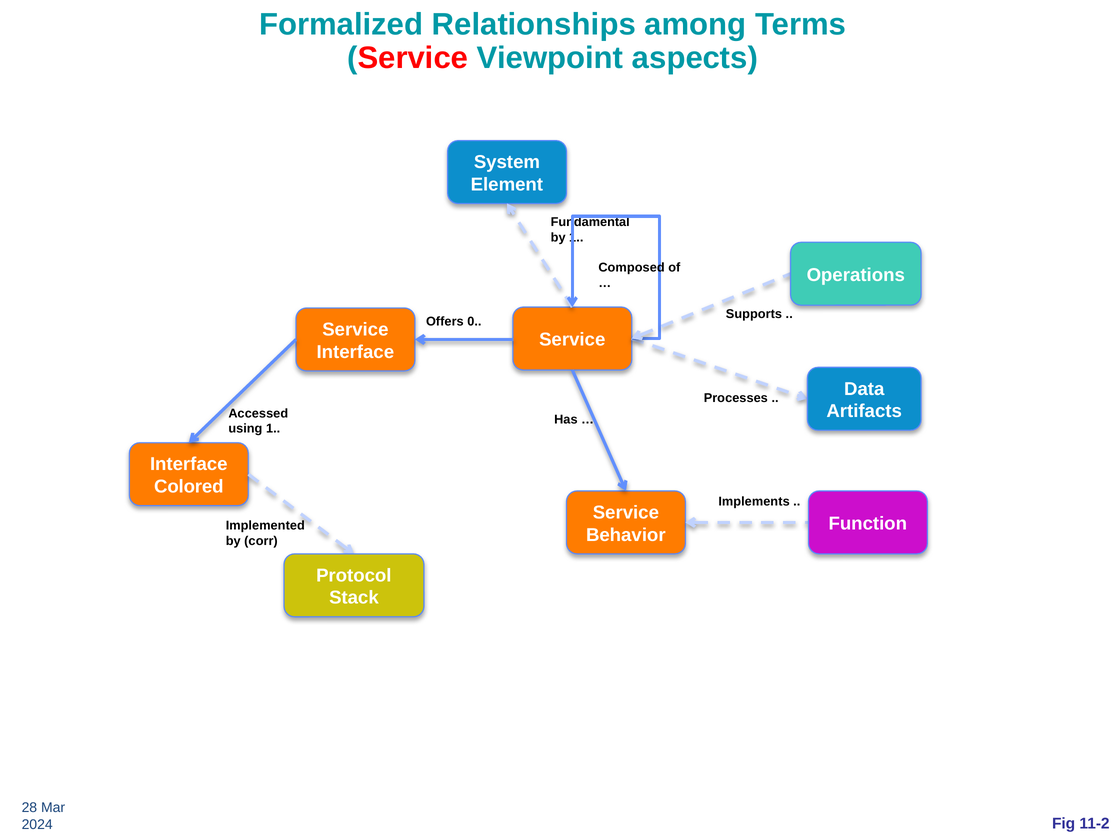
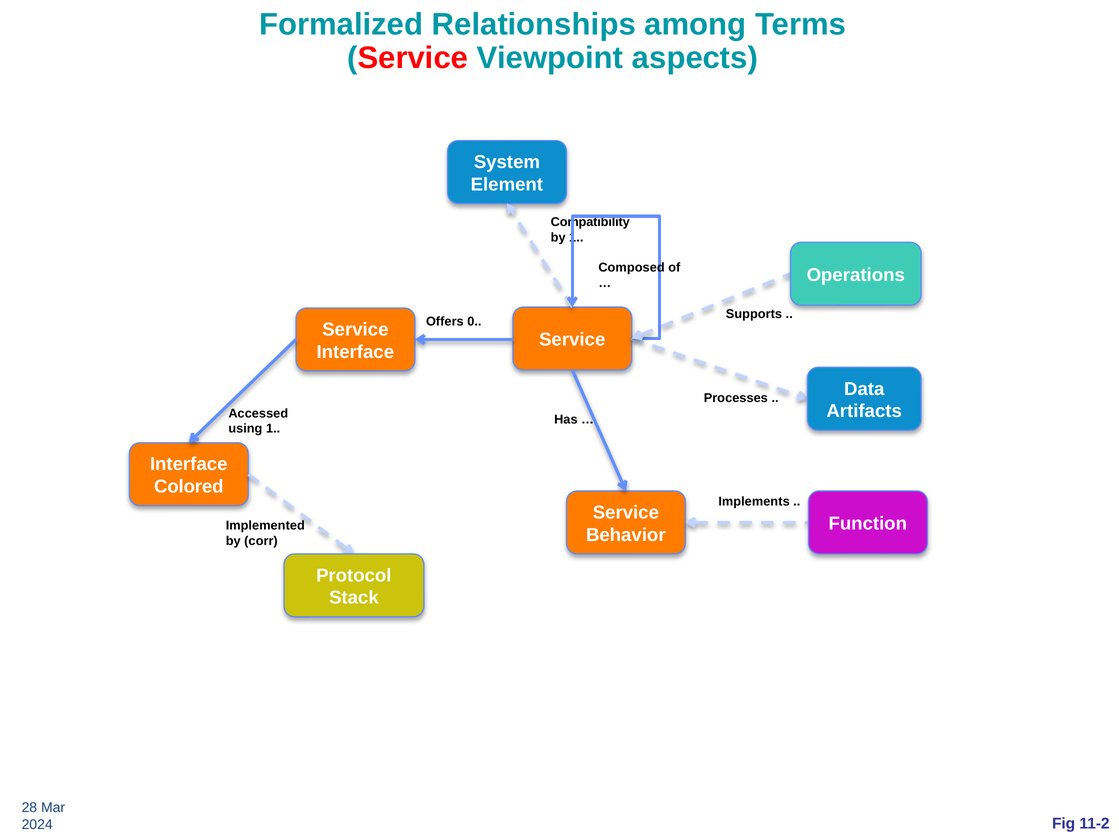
Fundamental: Fundamental -> Compatibility
